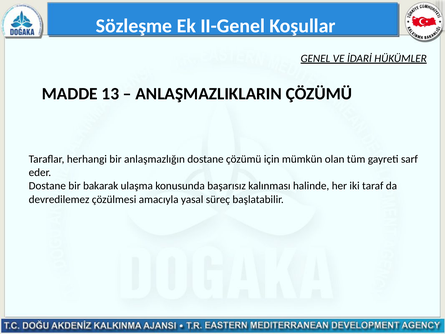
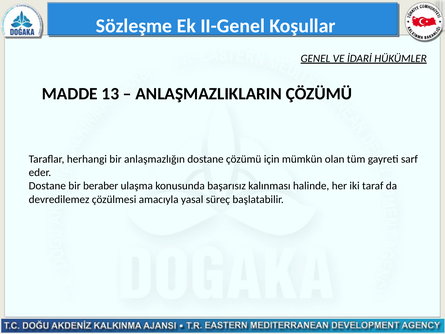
bakarak: bakarak -> beraber
